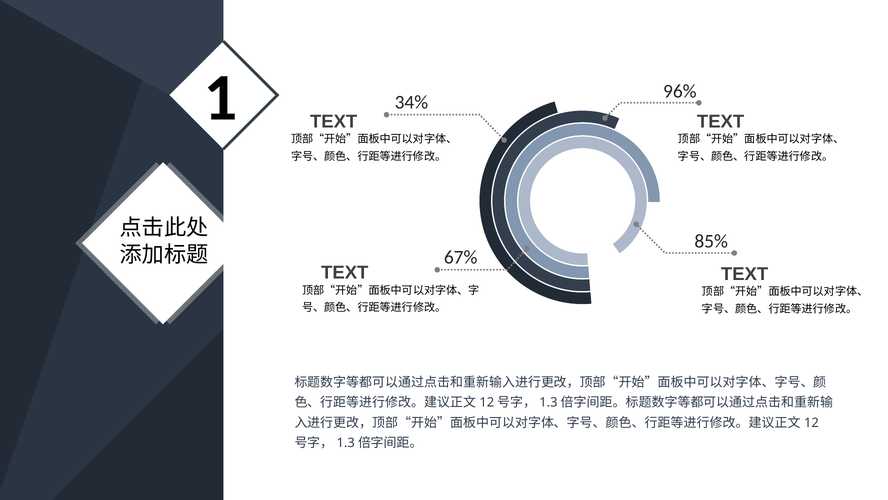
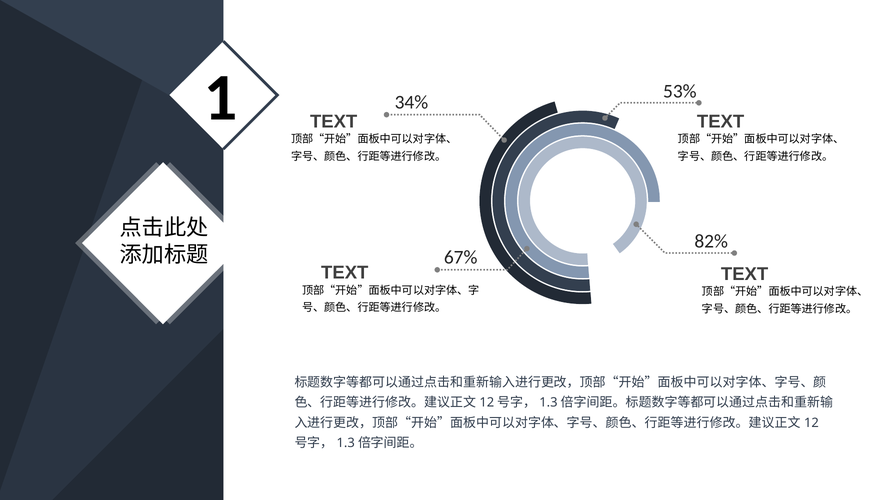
96%: 96% -> 53%
85%: 85% -> 82%
